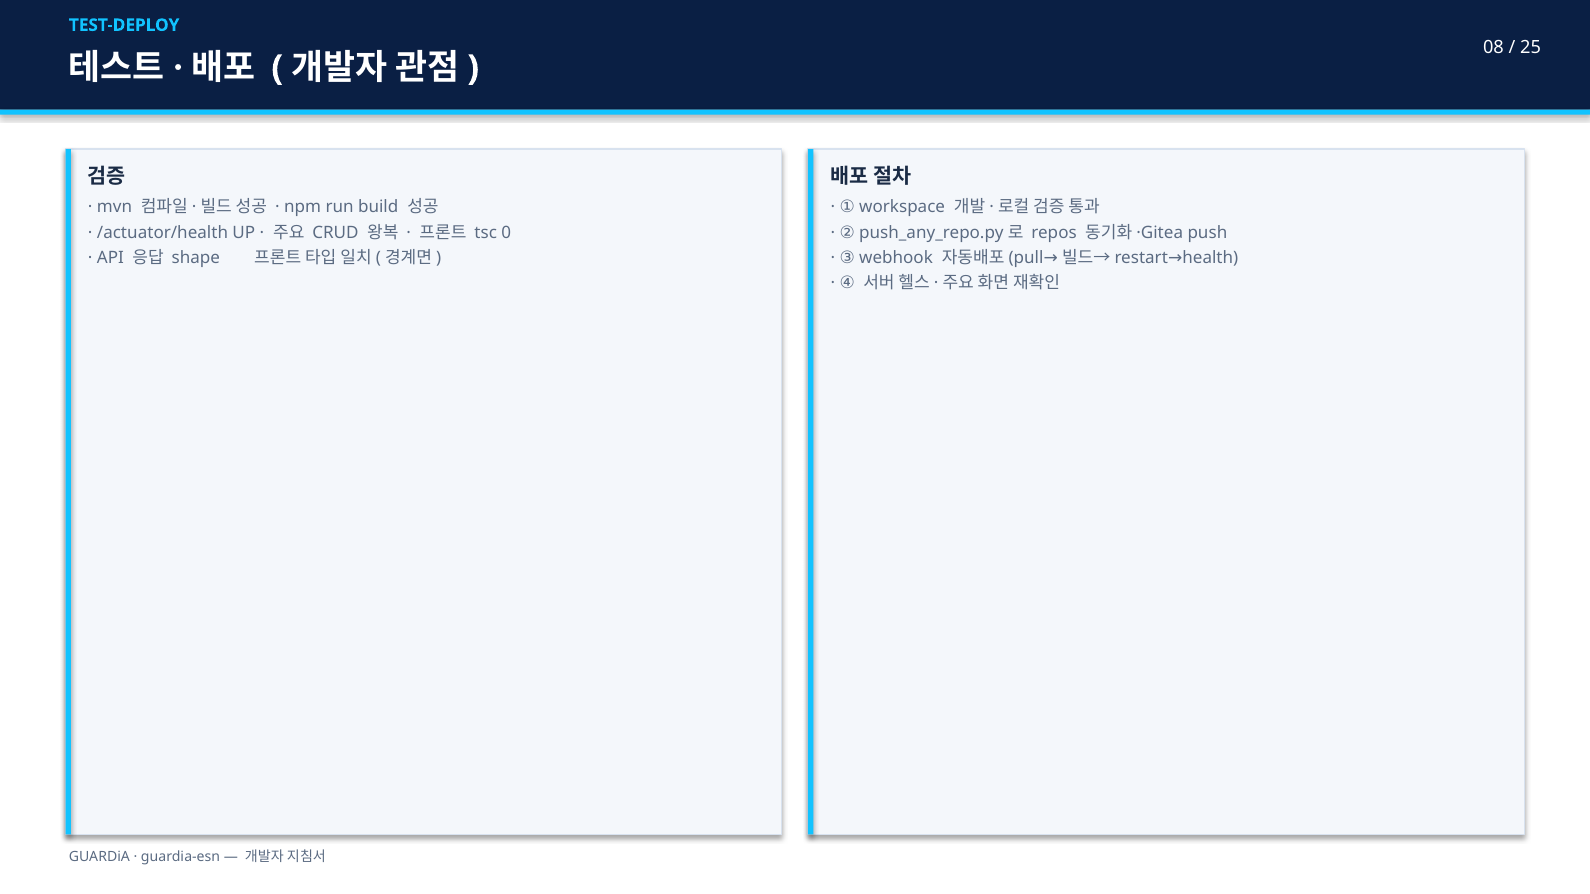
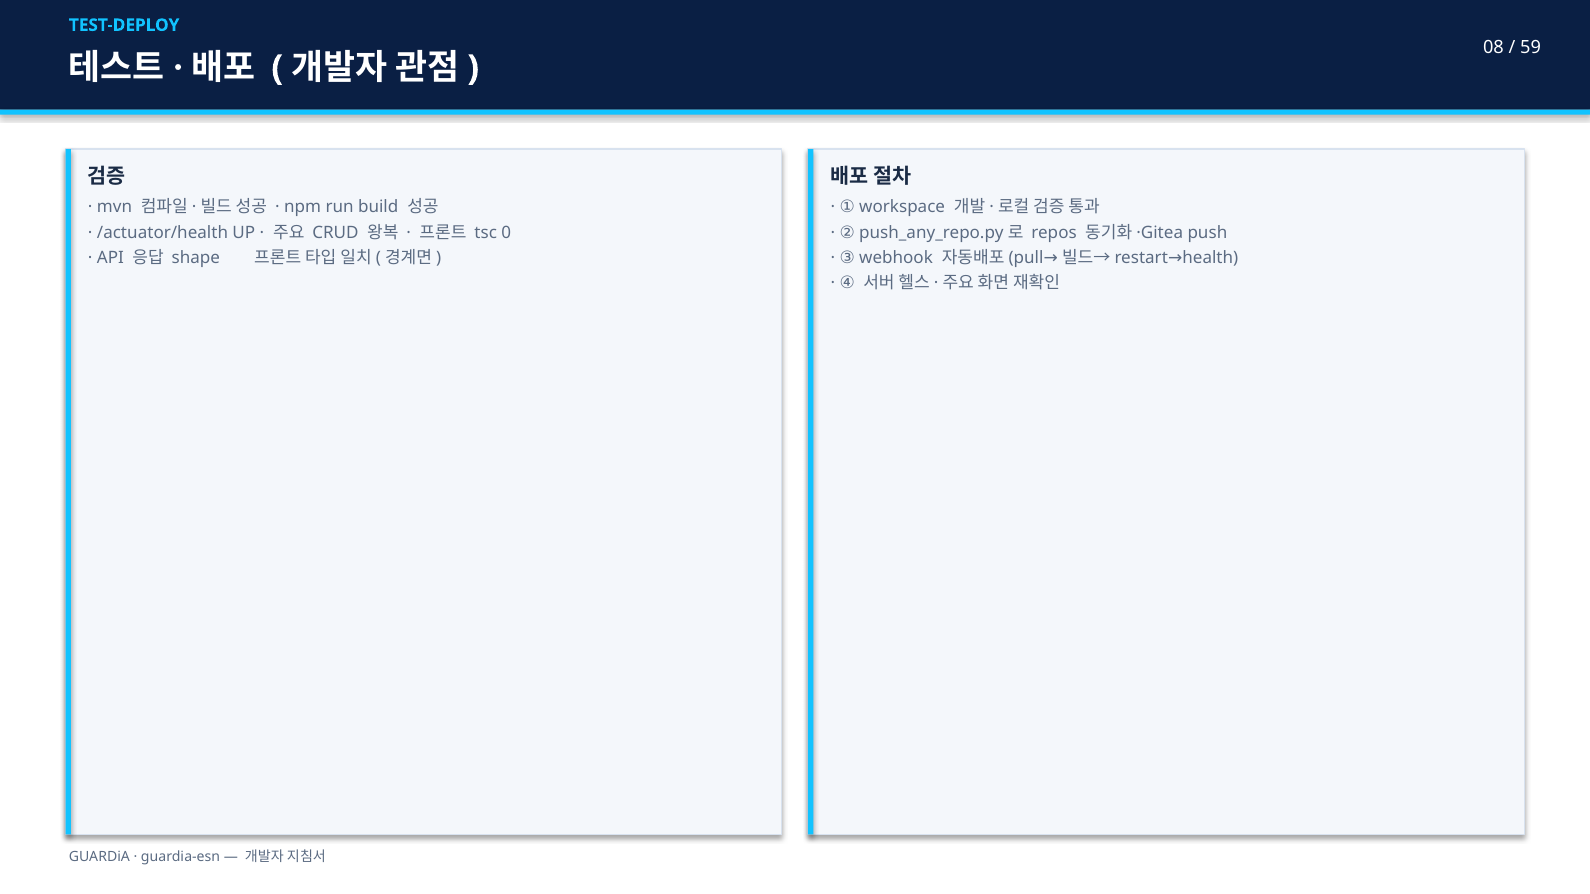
25: 25 -> 59
